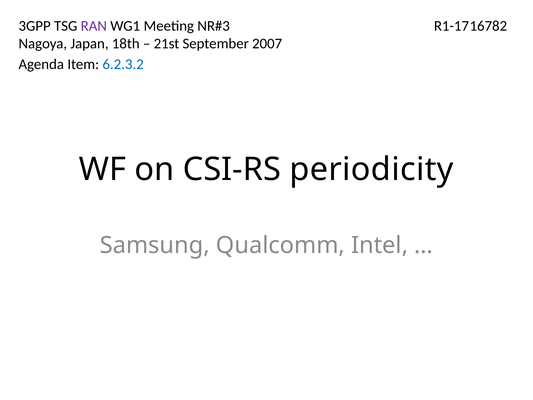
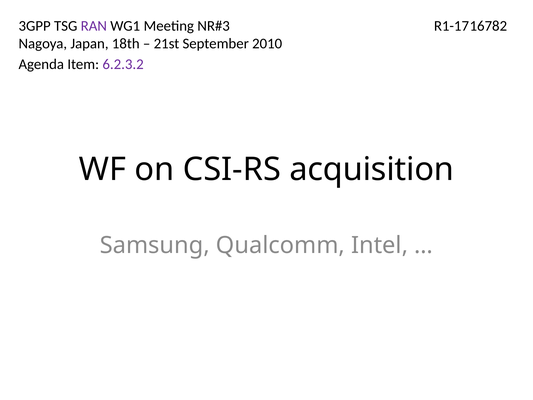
2007: 2007 -> 2010
6.2.3.2 colour: blue -> purple
periodicity: periodicity -> acquisition
